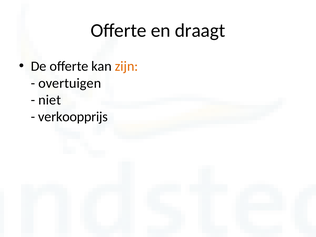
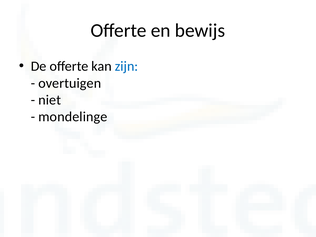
draagt: draagt -> bewijs
zijn colour: orange -> blue
verkoopprijs: verkoopprijs -> mondelinge
